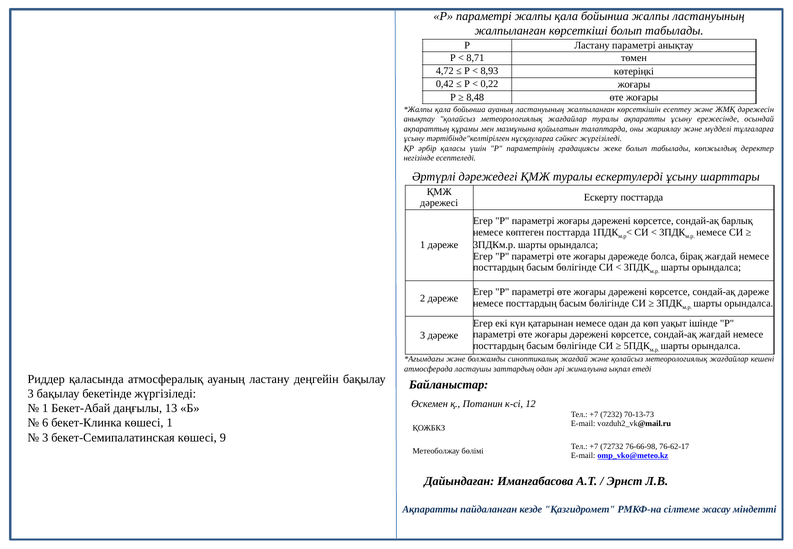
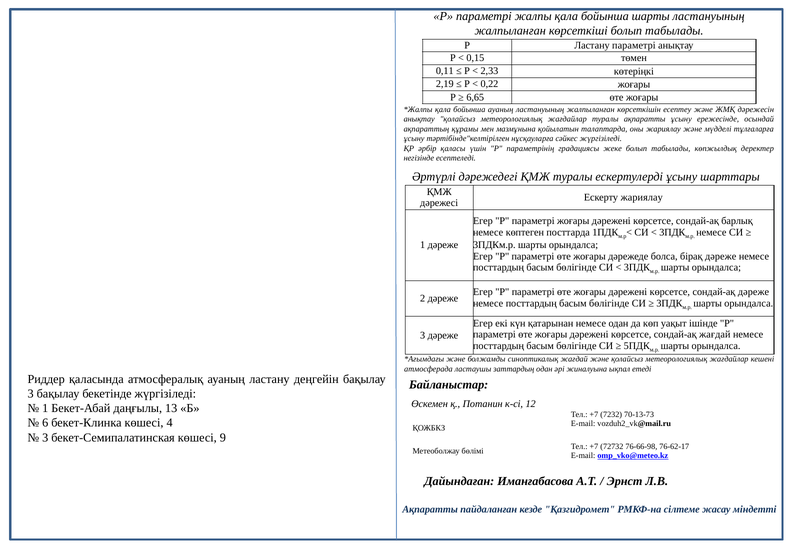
бойынша жалпы: жалпы -> шарты
8,71: 8,71 -> 0,15
4,72: 4,72 -> 0,11
8,93: 8,93 -> 2,33
0,42: 0,42 -> 2,19
8,48: 8,48 -> 6,65
Ескерту посттарда: посттарда -> жариялау
бірақ жағдай: жағдай -> дәреже
көшесі 1: 1 -> 4
